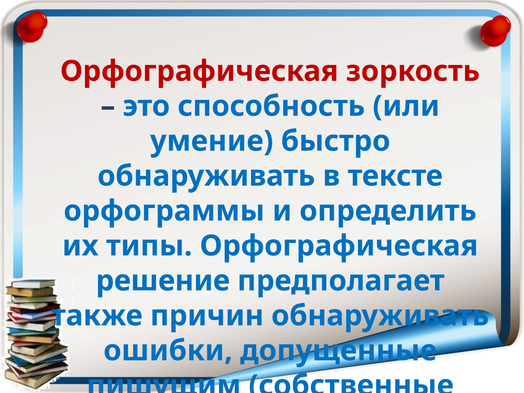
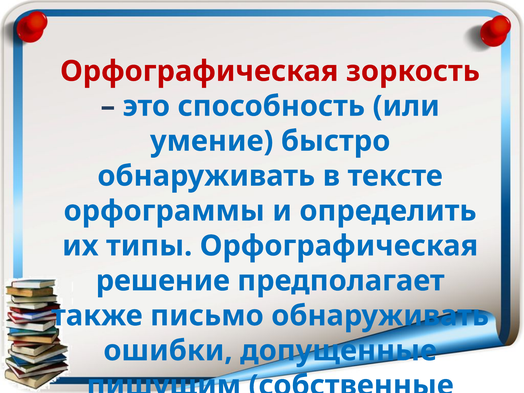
причин: причин -> письмо
